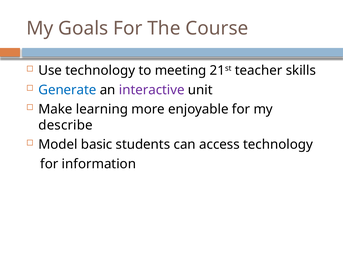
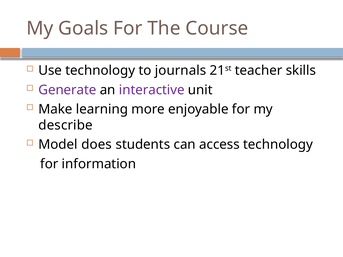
meeting: meeting -> journals
Generate colour: blue -> purple
basic: basic -> does
